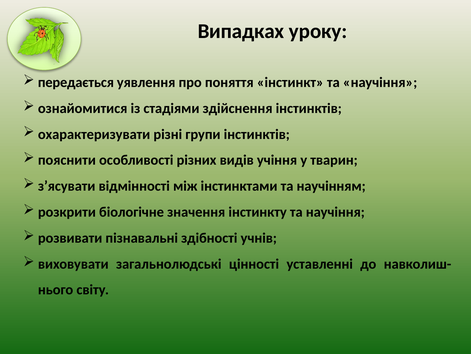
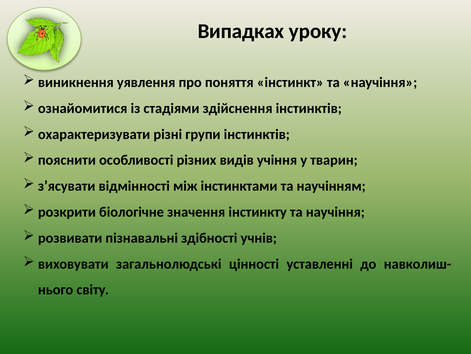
передається: передається -> виникнення
